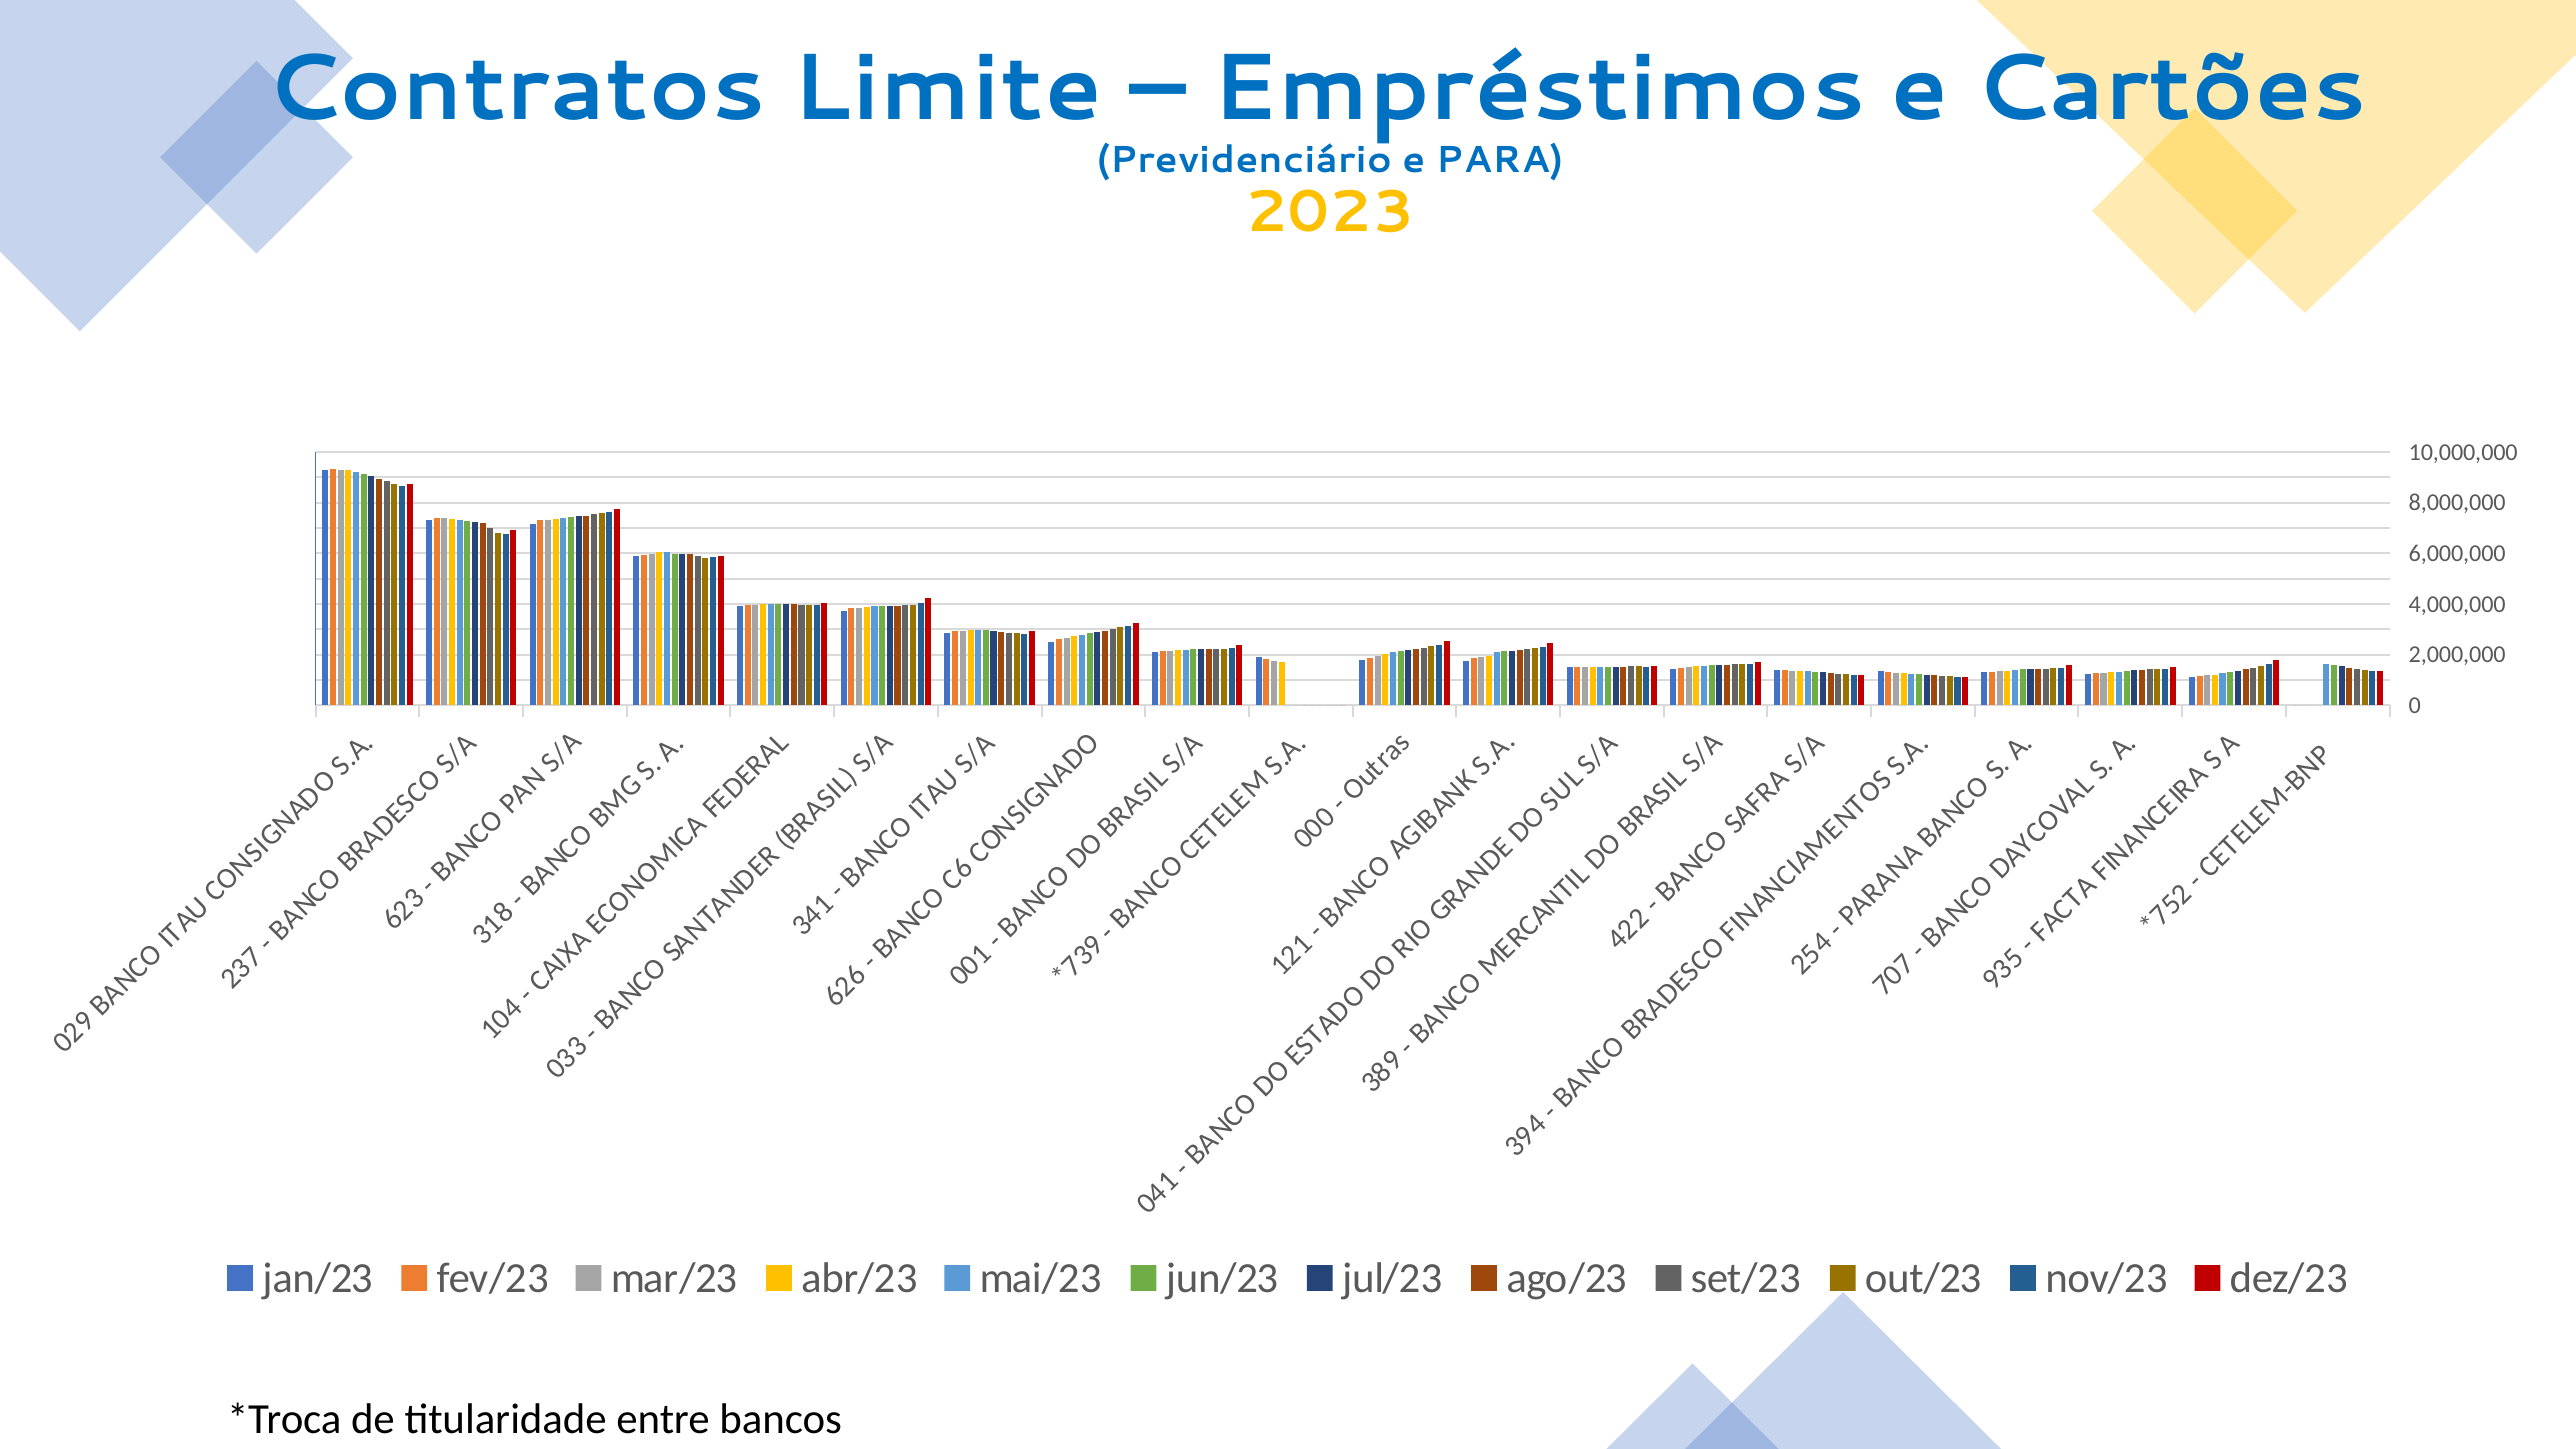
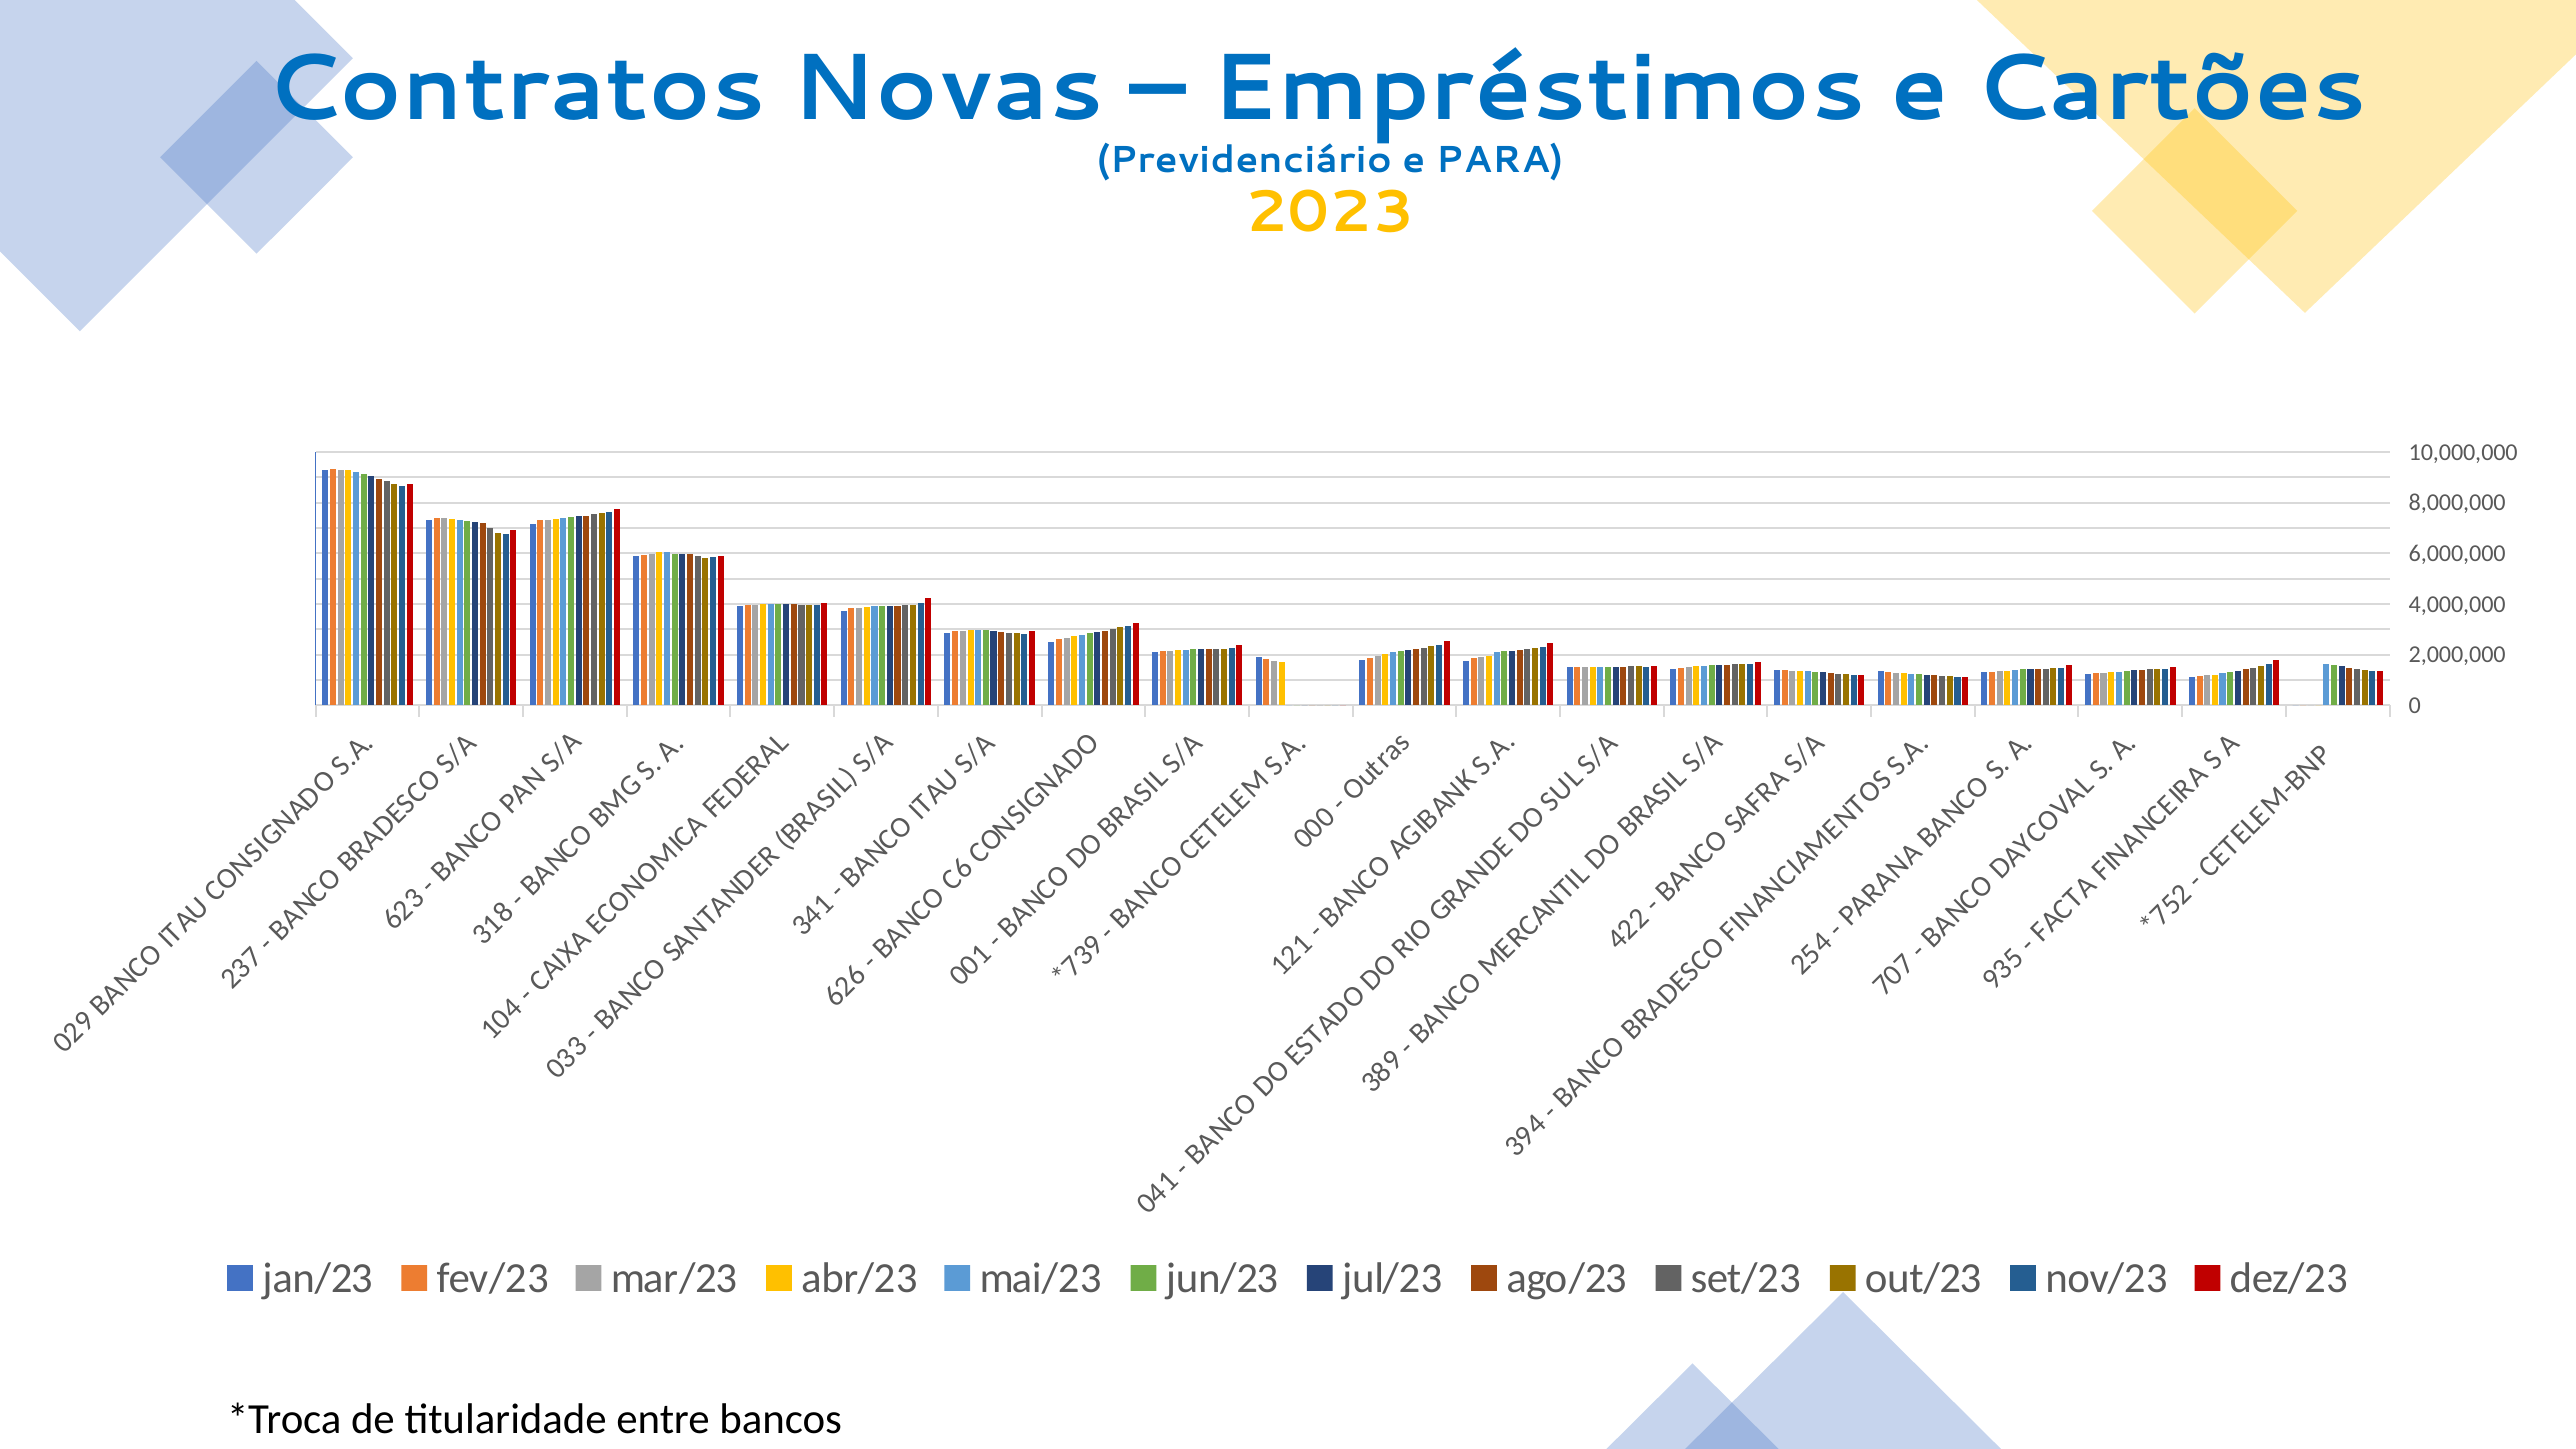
Limite: Limite -> Novas
